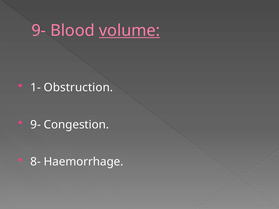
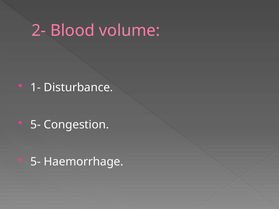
9- at (39, 31): 9- -> 2-
volume underline: present -> none
Obstruction: Obstruction -> Disturbance
9- at (36, 125): 9- -> 5-
8- at (36, 162): 8- -> 5-
